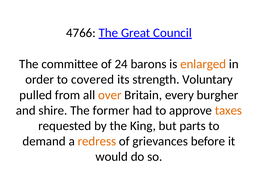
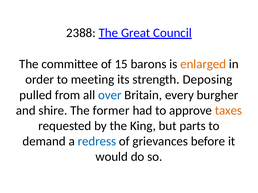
4766: 4766 -> 2388
24: 24 -> 15
covered: covered -> meeting
Voluntary: Voluntary -> Deposing
over colour: orange -> blue
redress colour: orange -> blue
